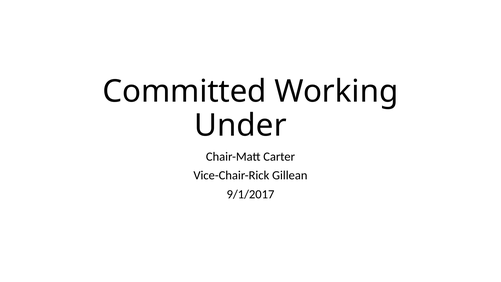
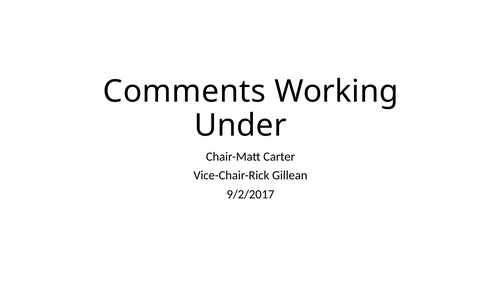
Committed: Committed -> Comments
9/1/2017: 9/1/2017 -> 9/2/2017
